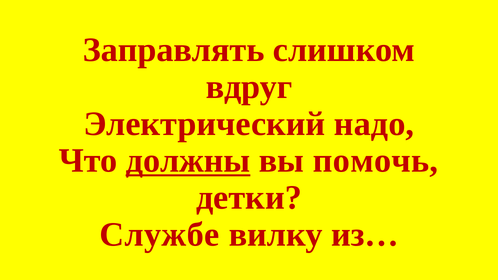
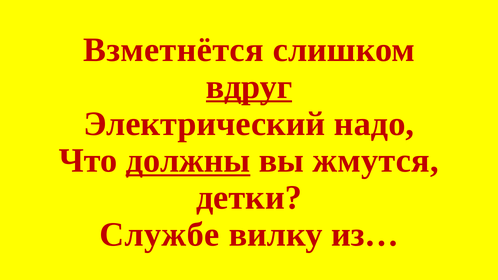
Заправлять: Заправлять -> Взметнётся
вдруг underline: none -> present
помочь: помочь -> жмутся
